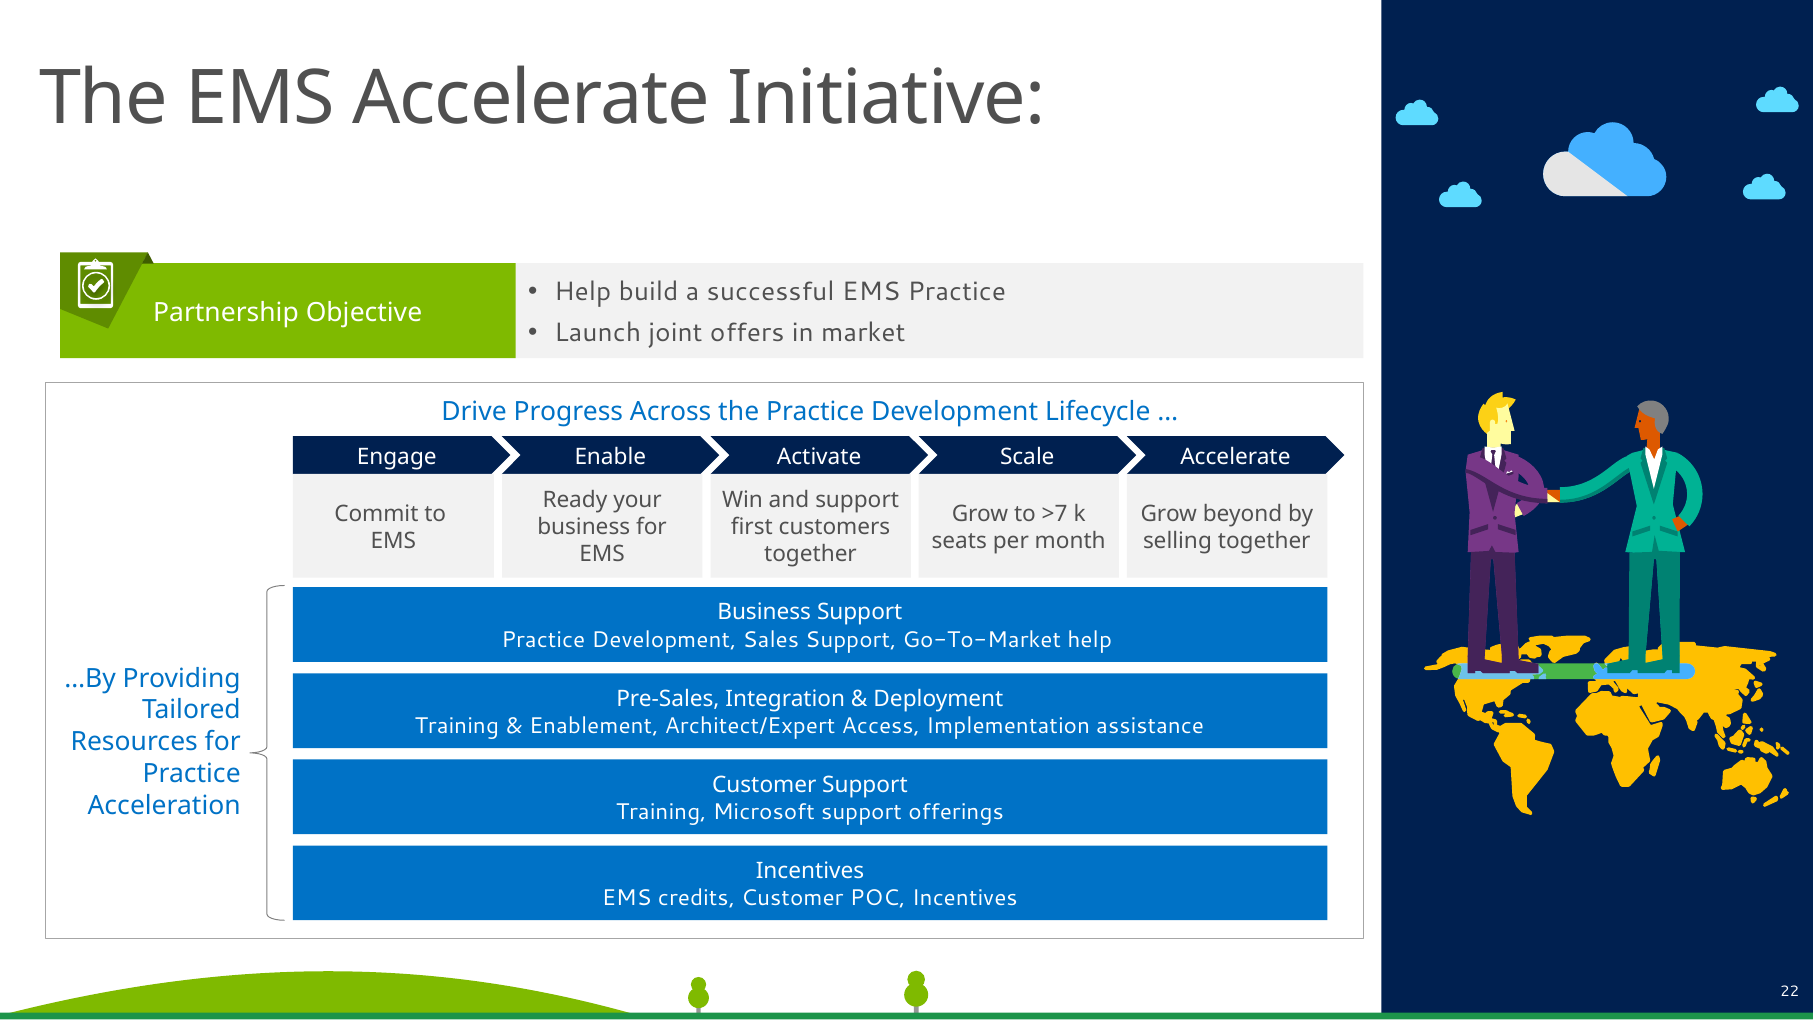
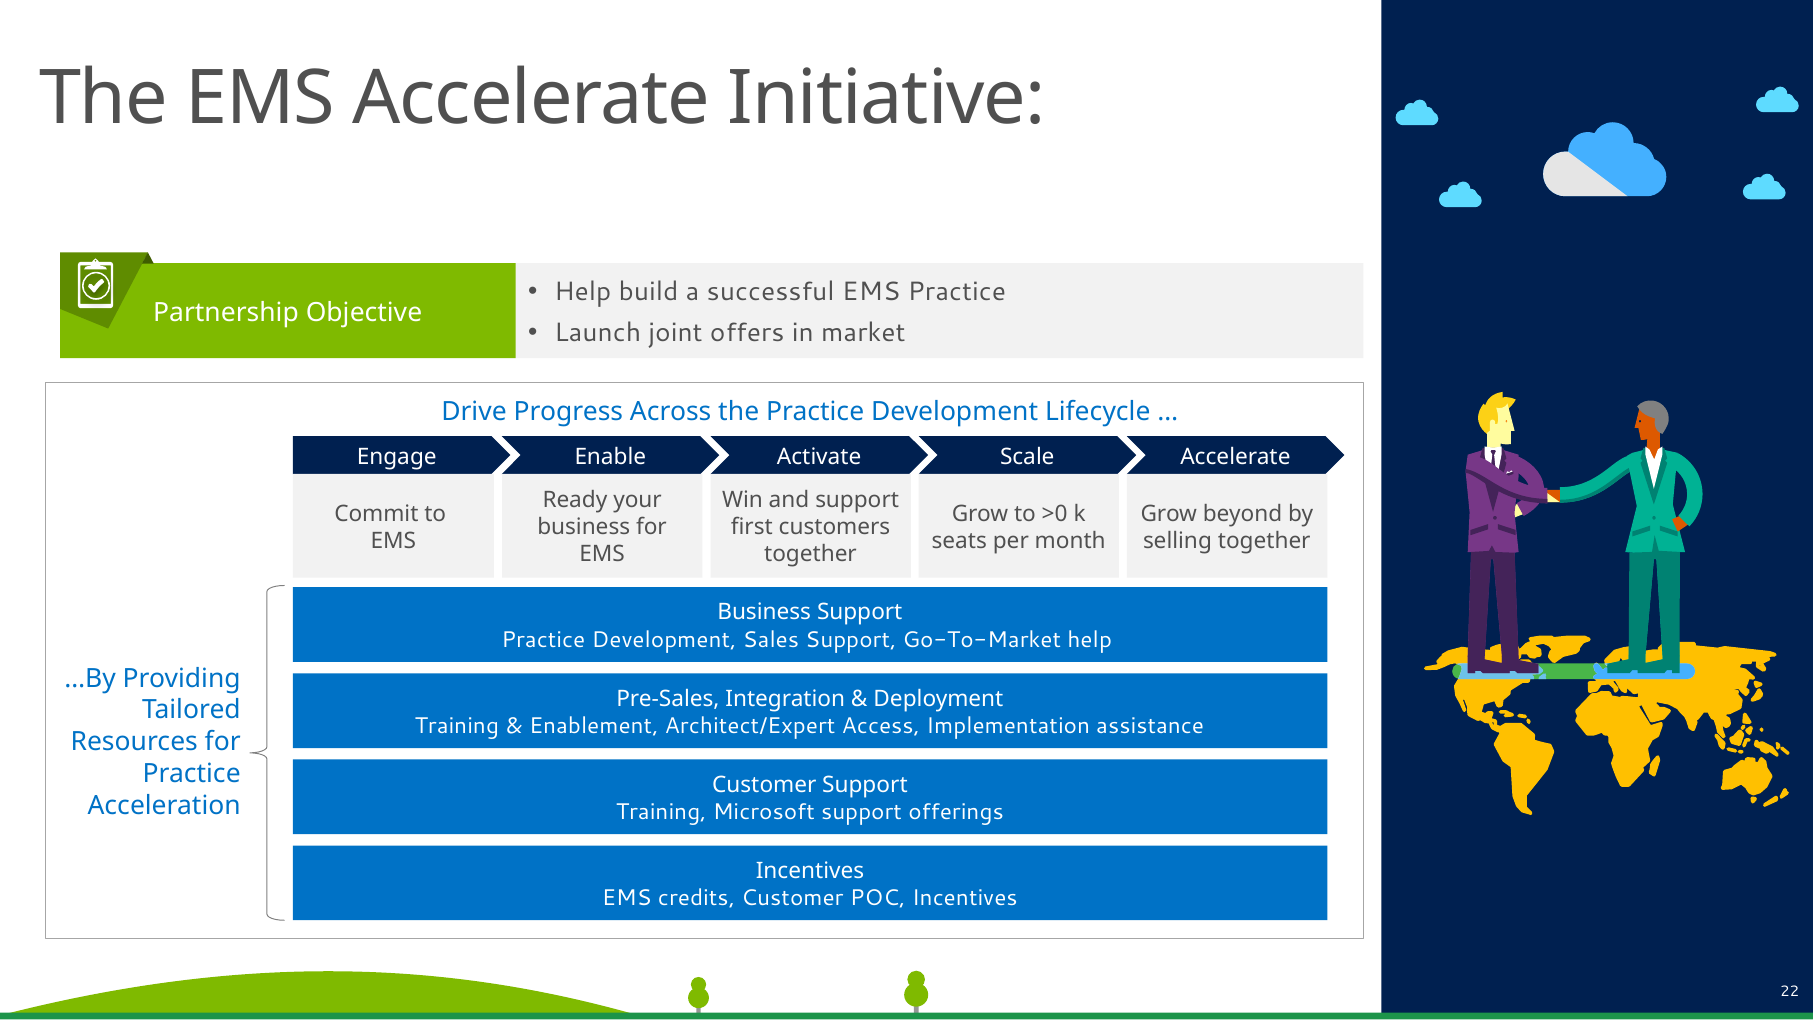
>7: >7 -> >0
